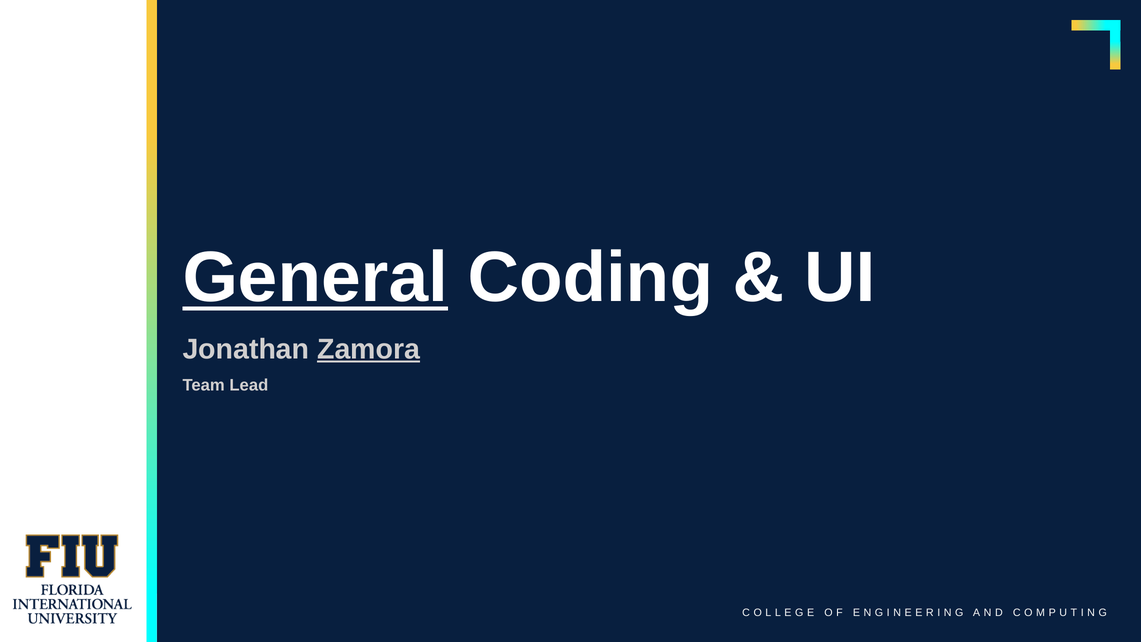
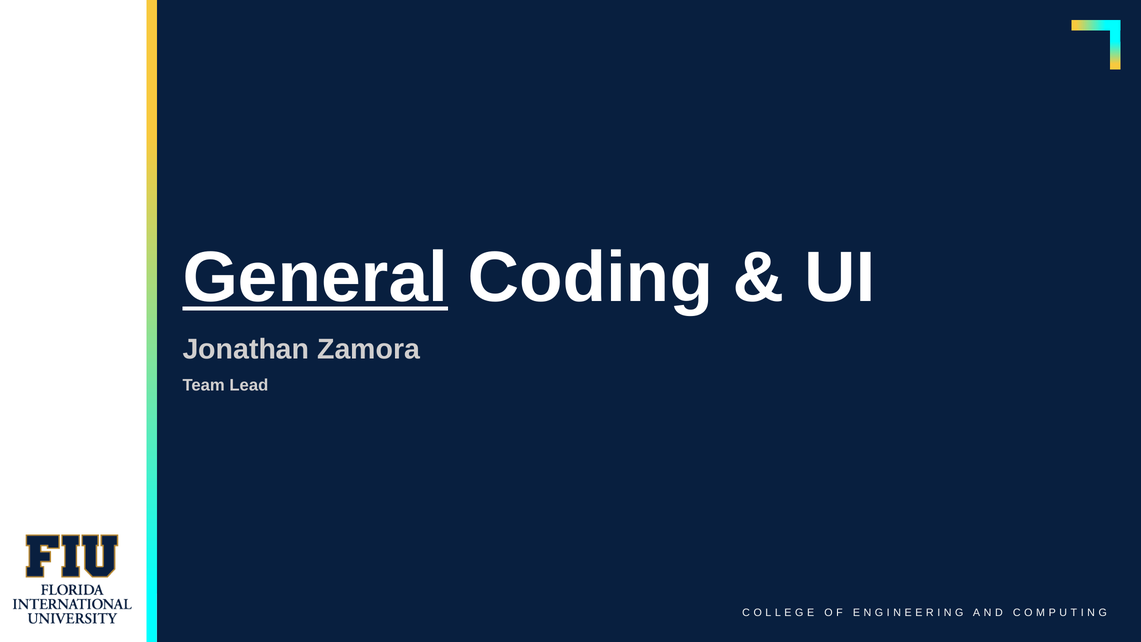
Zamora underline: present -> none
